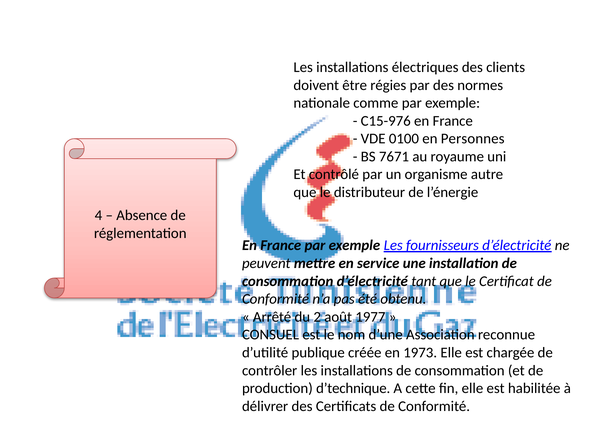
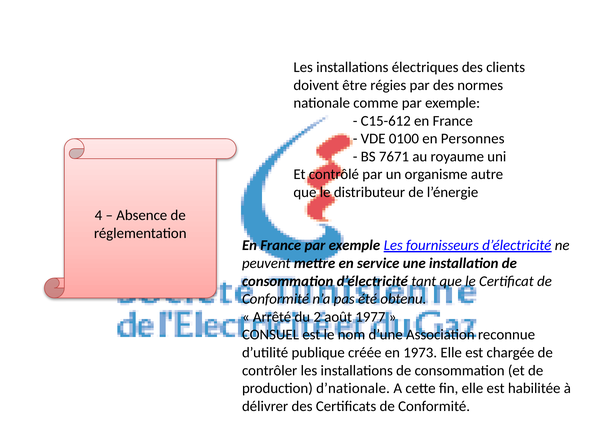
C15-976: C15-976 -> C15-612
d’technique: d’technique -> d’nationale
